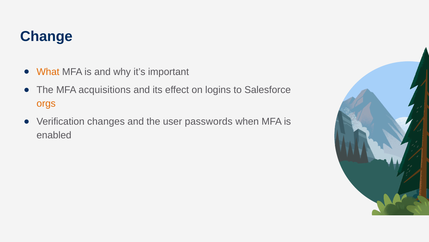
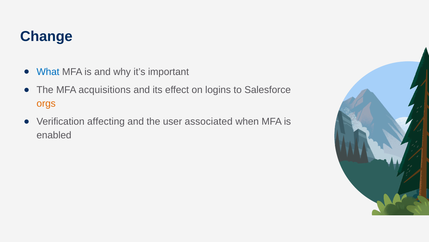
What colour: orange -> blue
changes: changes -> affecting
passwords: passwords -> associated
